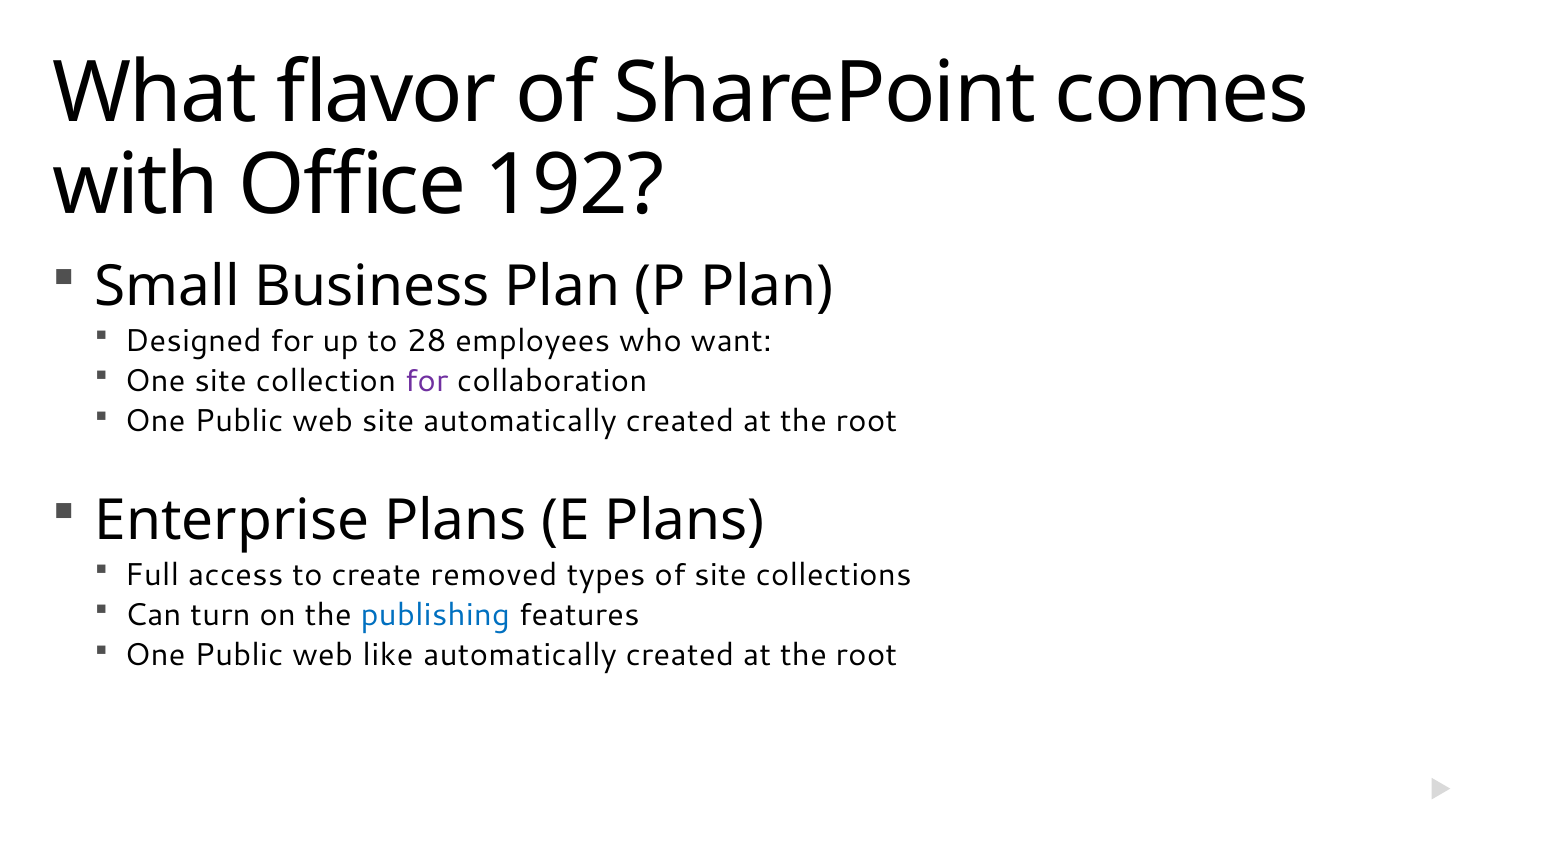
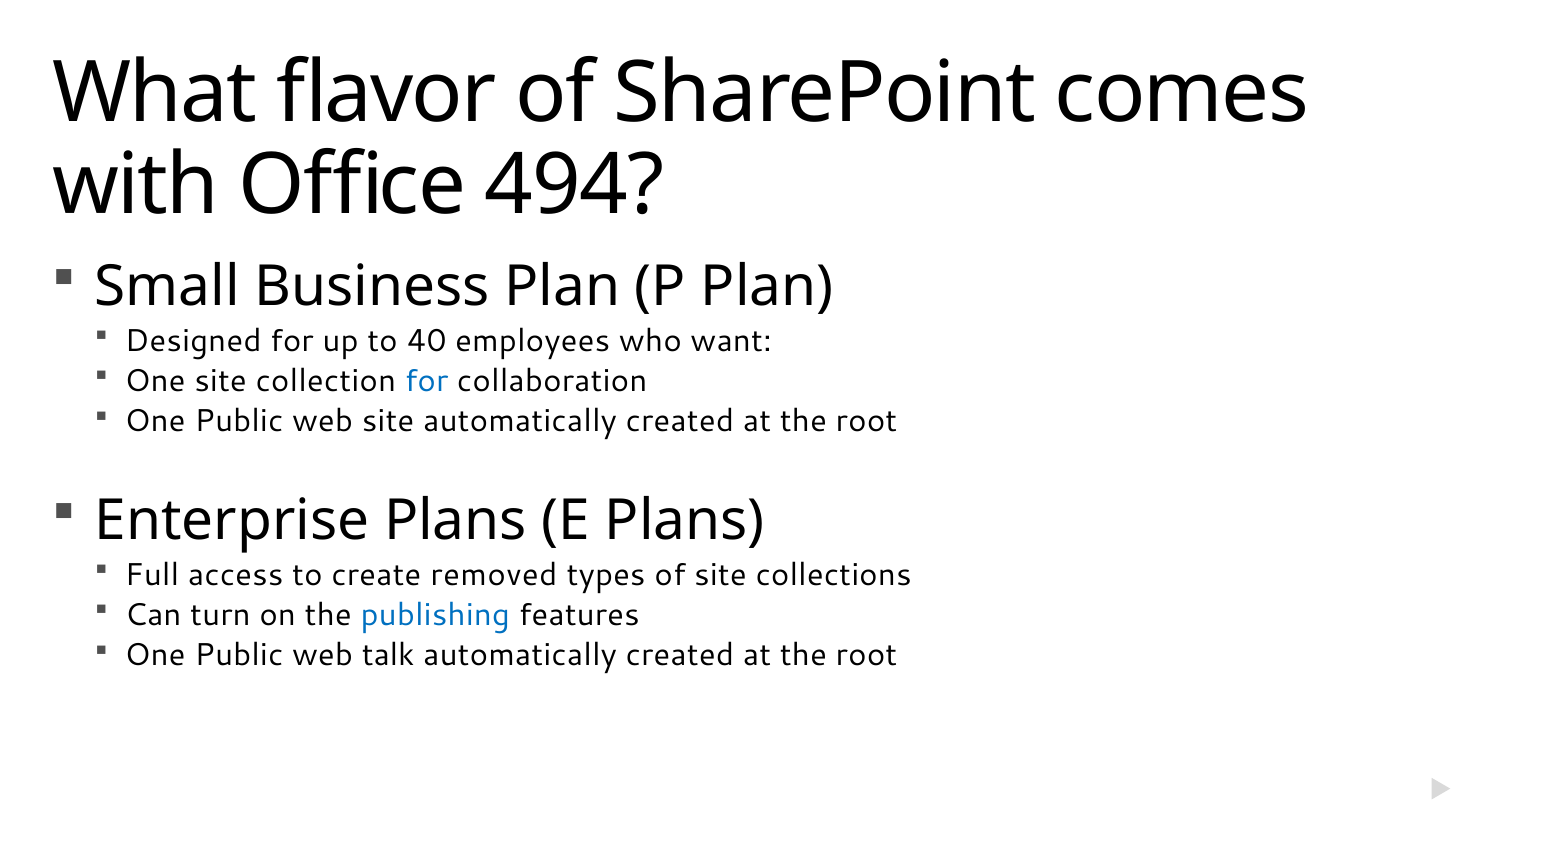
192: 192 -> 494
28: 28 -> 40
for at (427, 381) colour: purple -> blue
like: like -> talk
